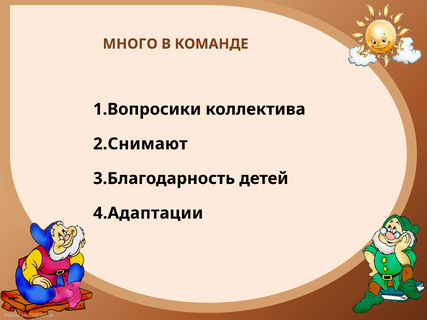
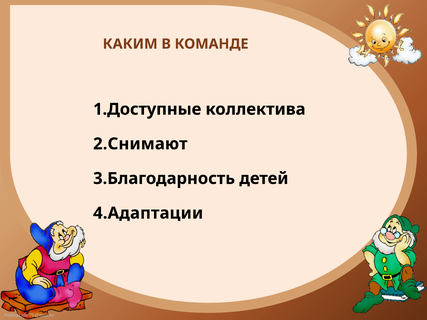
МНОГО: МНОГО -> КАКИМ
1.Вопросики: 1.Вопросики -> 1.Доступные
